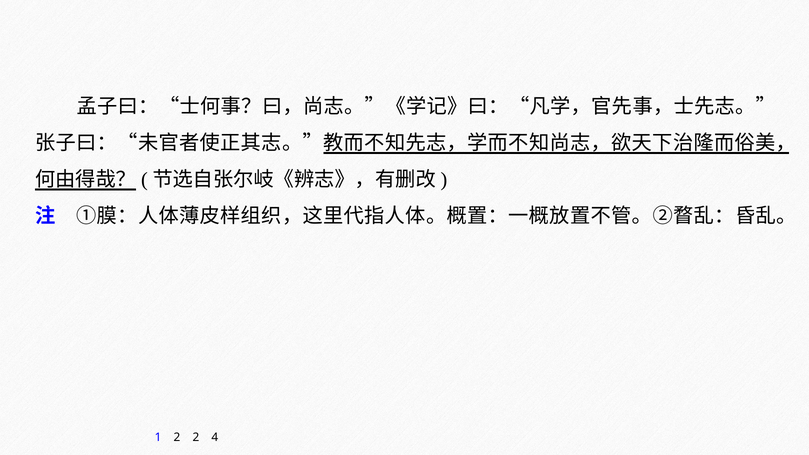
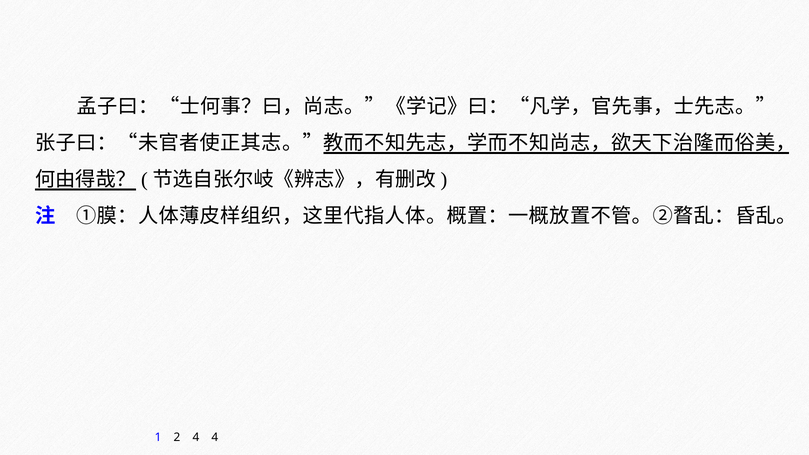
2 2: 2 -> 4
